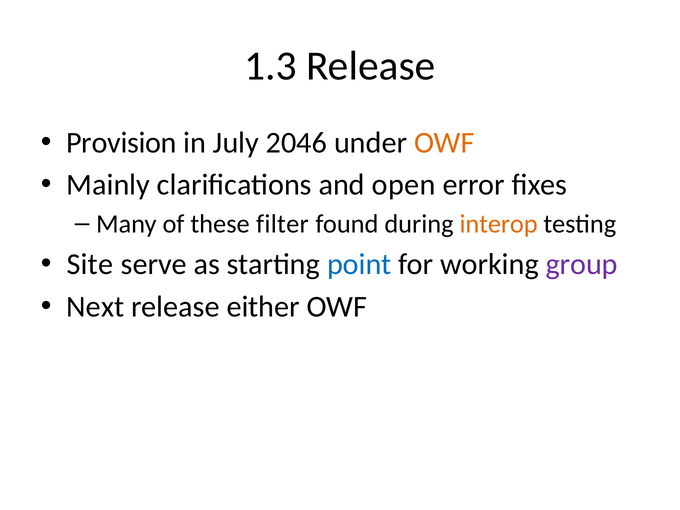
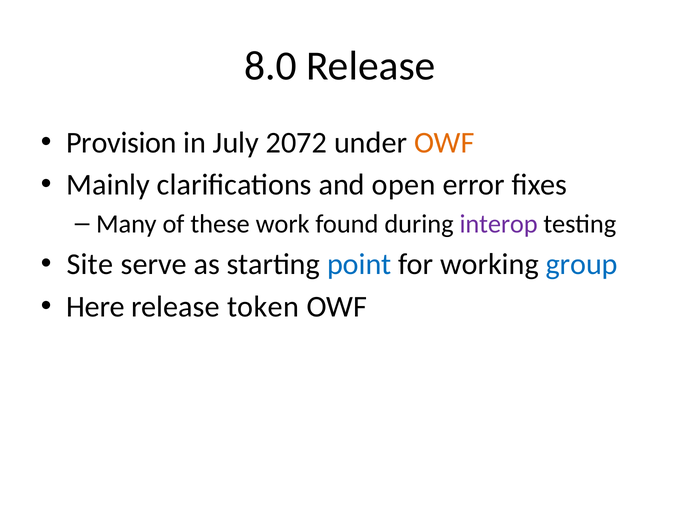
1.3: 1.3 -> 8.0
2046: 2046 -> 2072
filter: filter -> work
interop colour: orange -> purple
group colour: purple -> blue
Next: Next -> Here
either: either -> token
